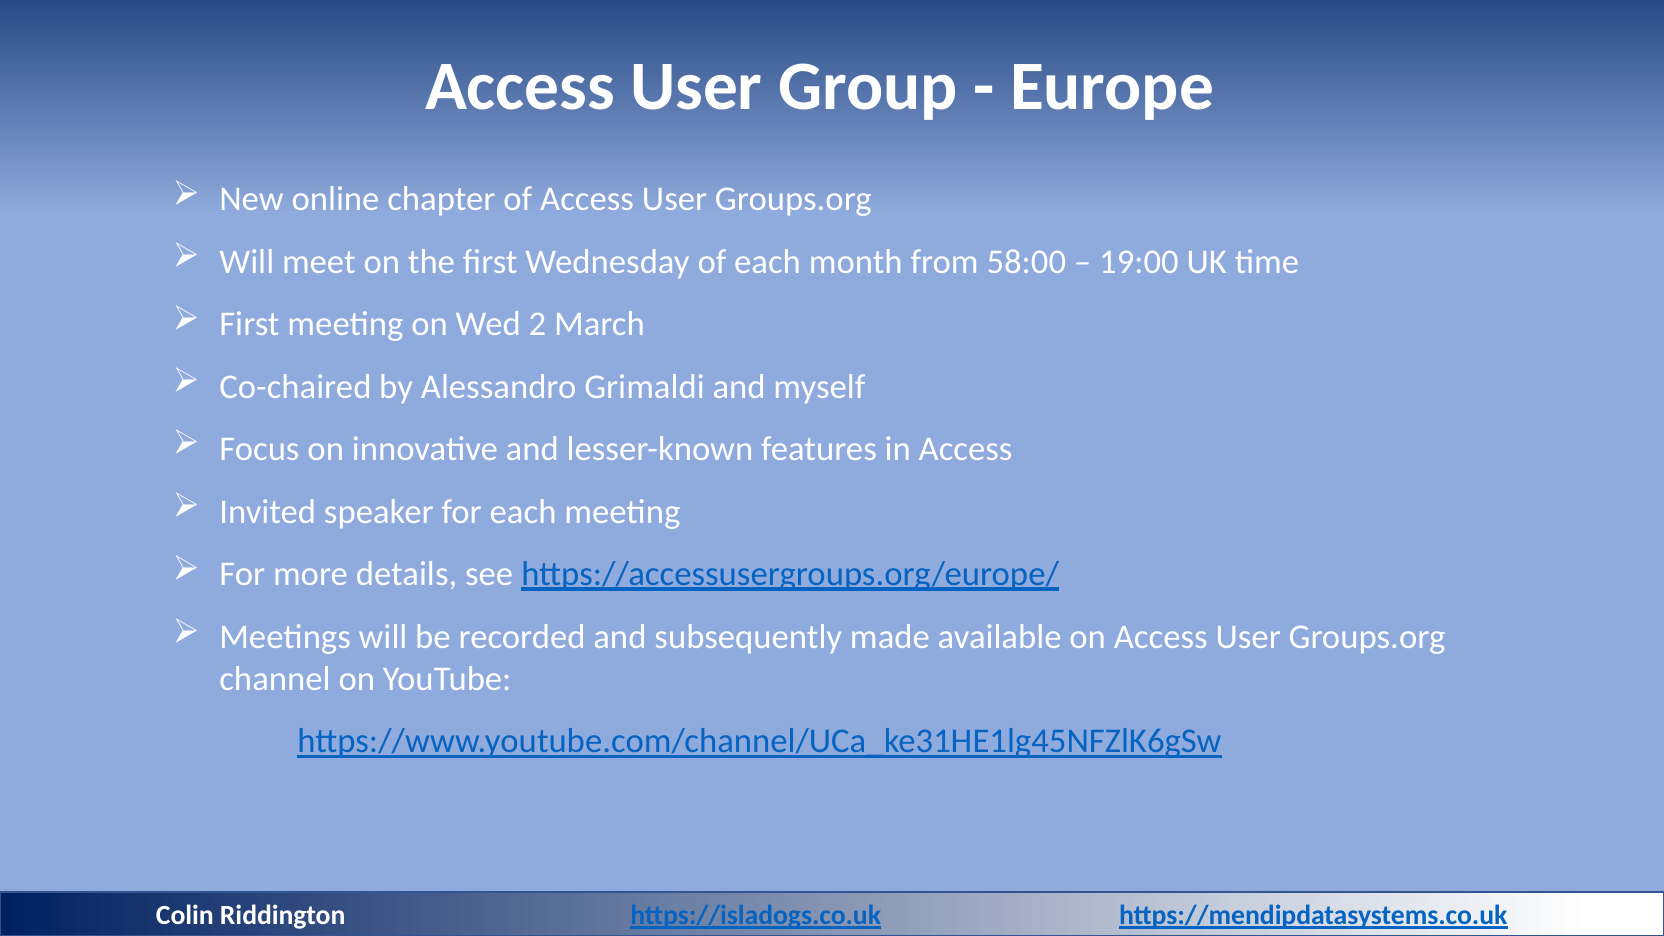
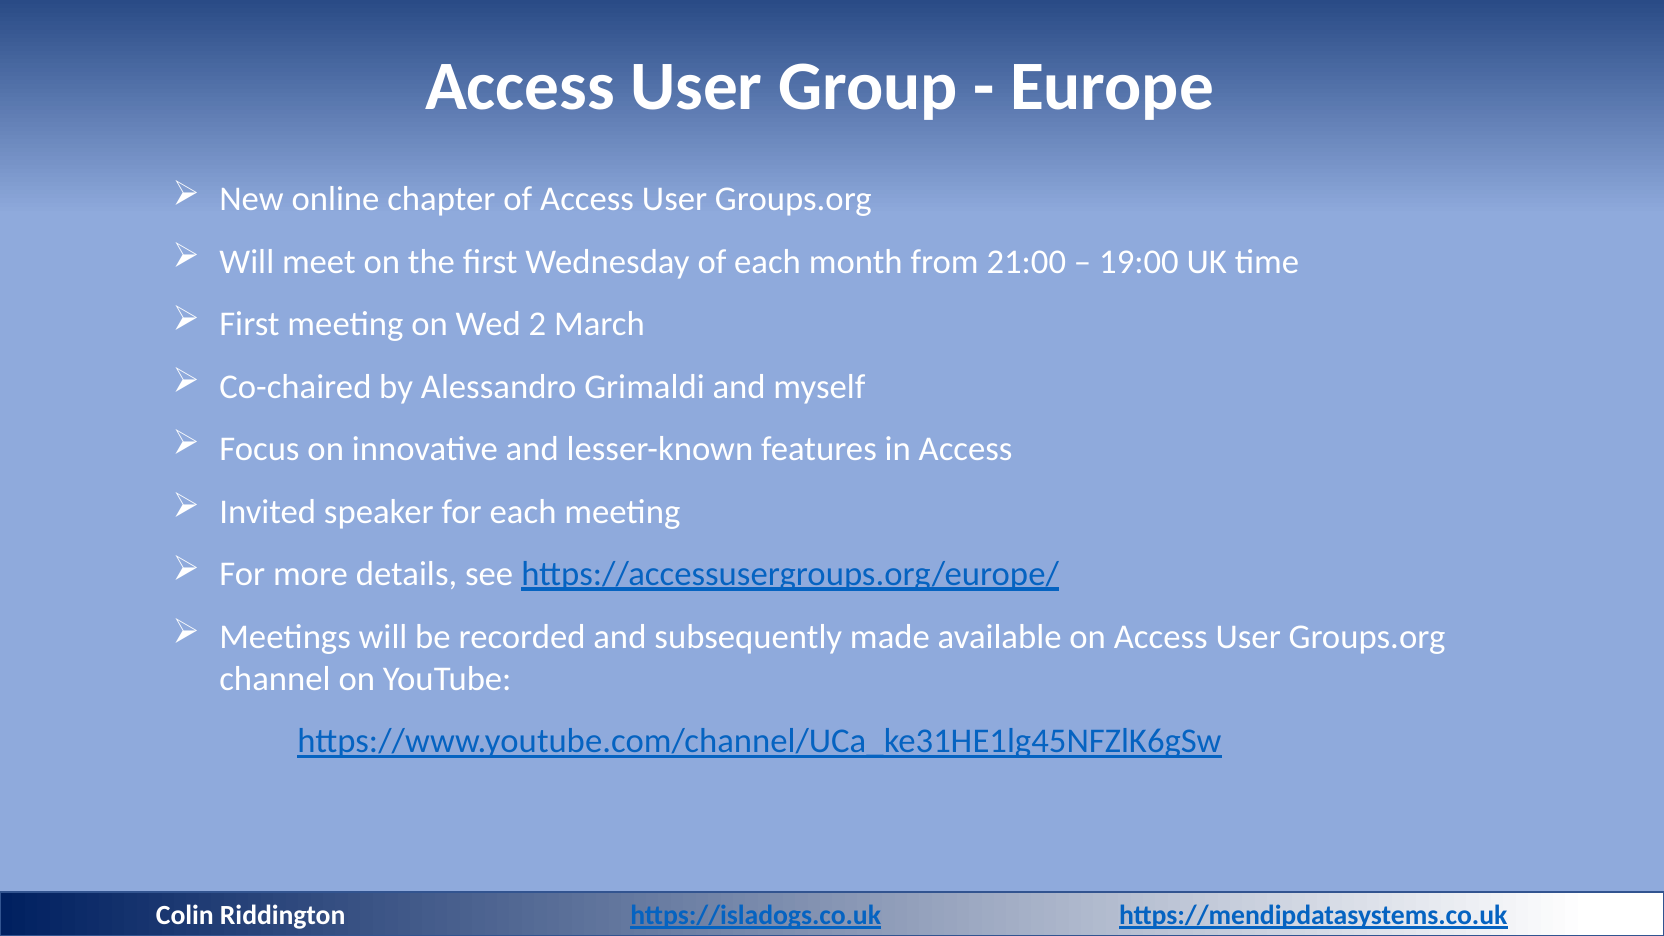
58:00: 58:00 -> 21:00
